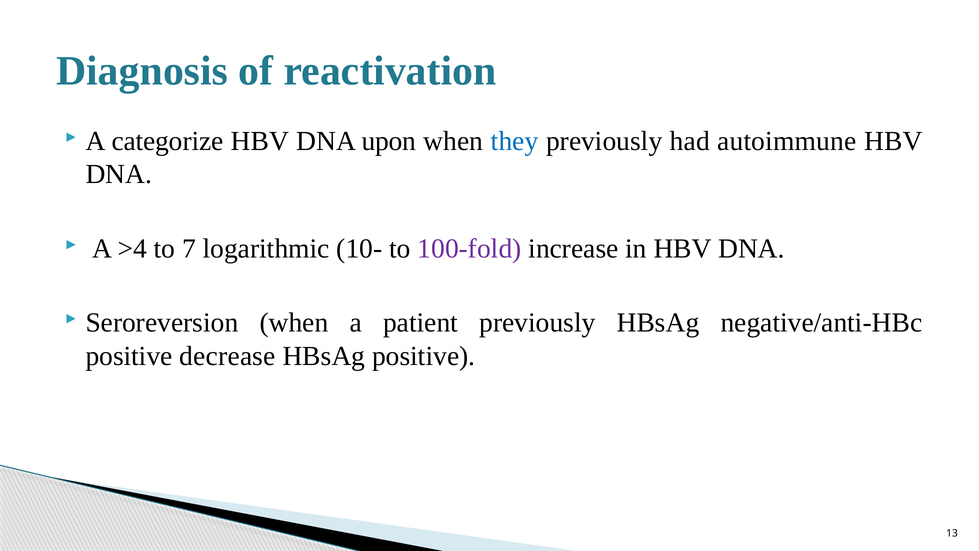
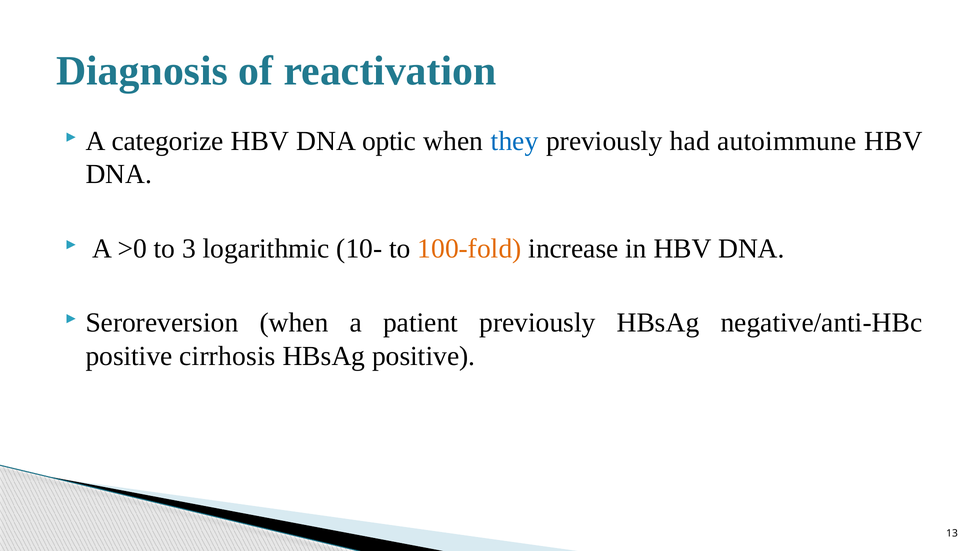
upon: upon -> optic
>4: >4 -> >0
7: 7 -> 3
100-fold colour: purple -> orange
decrease: decrease -> cirrhosis
